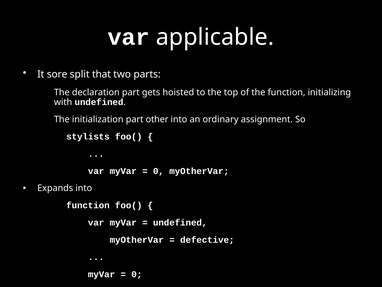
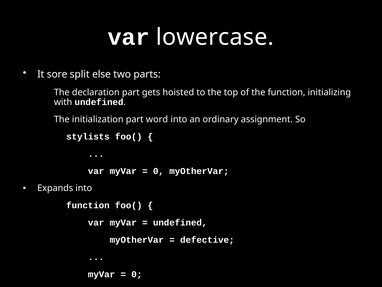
applicable: applicable -> lowercase
that: that -> else
other: other -> word
